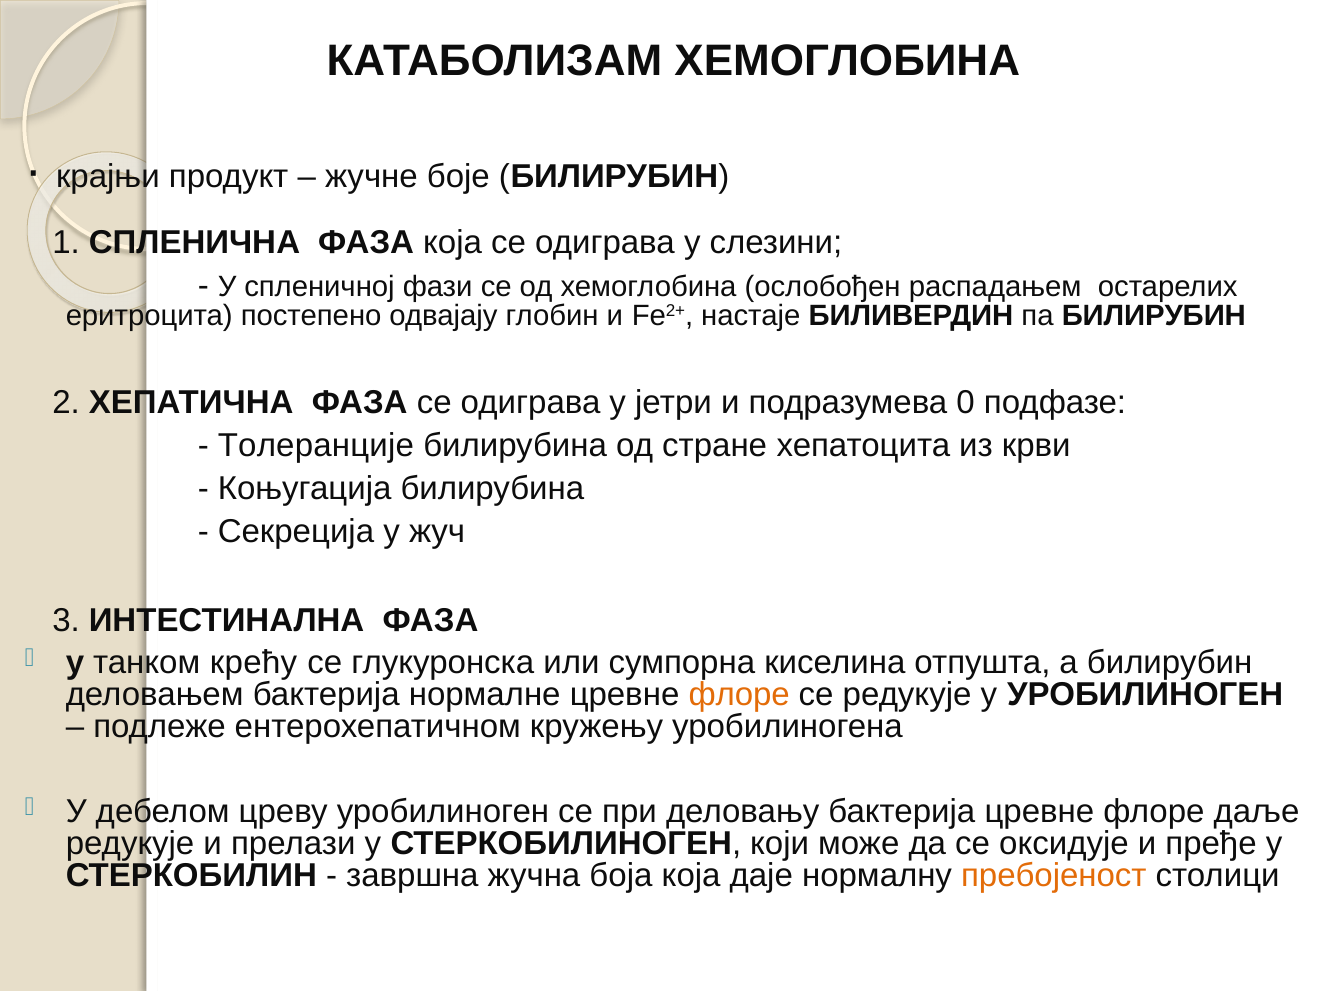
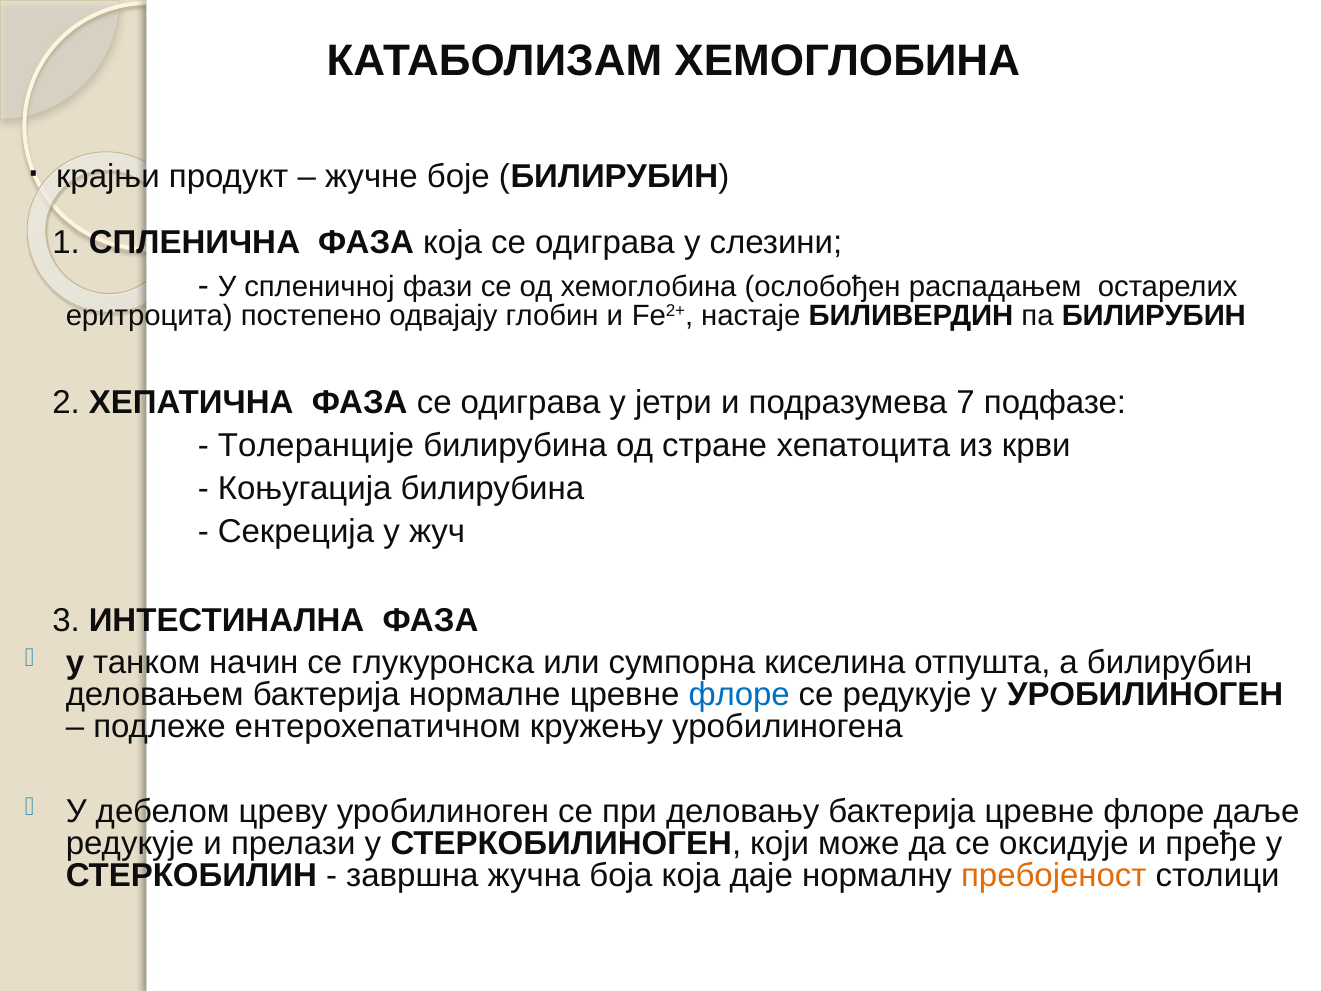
0: 0 -> 7
крећу: крећу -> начин
флоре at (739, 694) colour: orange -> blue
